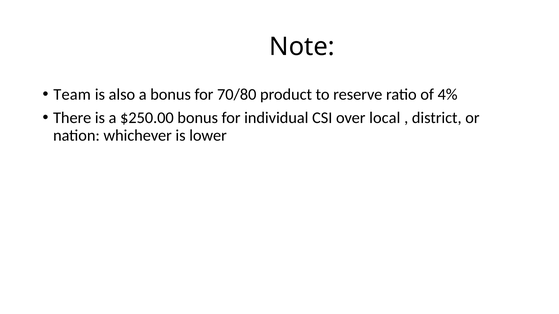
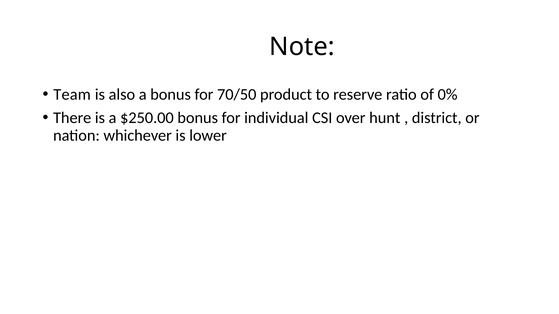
70/80: 70/80 -> 70/50
4%: 4% -> 0%
local: local -> hunt
